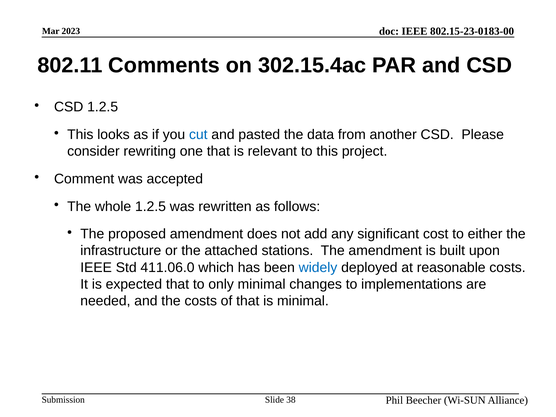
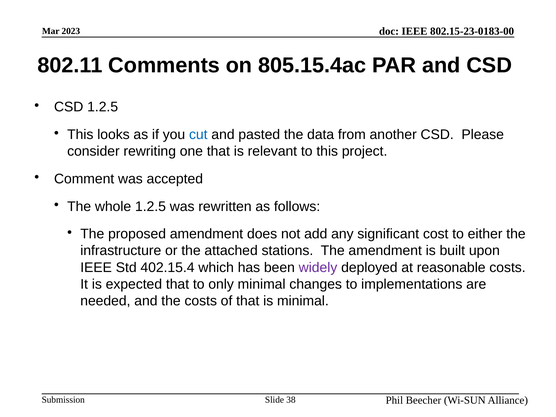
302.15.4ac: 302.15.4ac -> 805.15.4ac
411.06.0: 411.06.0 -> 402.15.4
widely colour: blue -> purple
